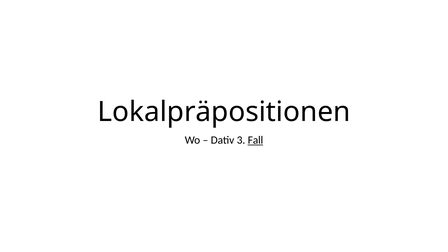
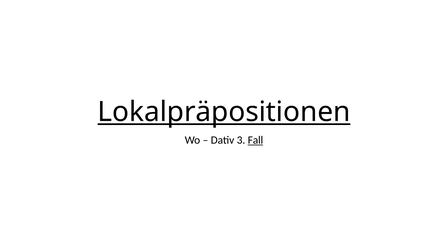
Lokalpräpositionen underline: none -> present
